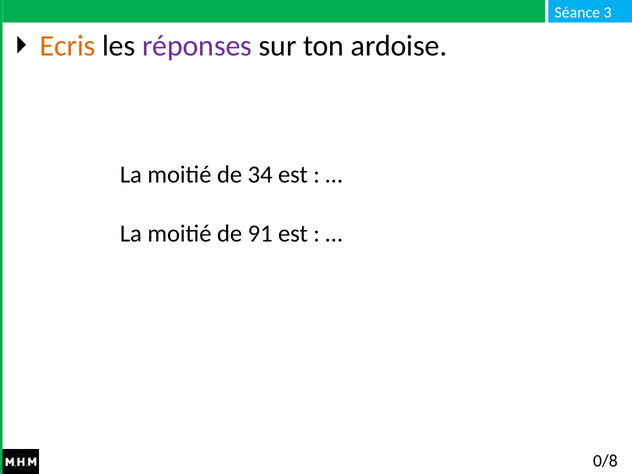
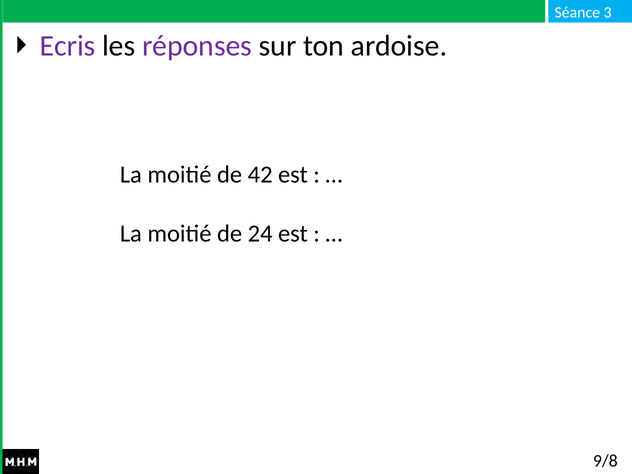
Ecris colour: orange -> purple
34: 34 -> 42
91: 91 -> 24
0/8: 0/8 -> 9/8
